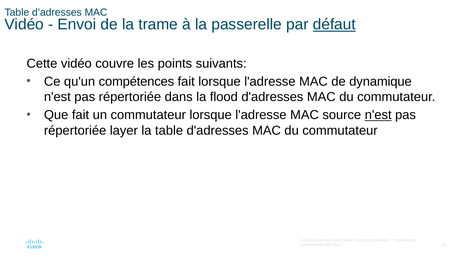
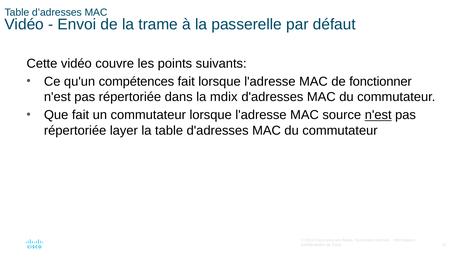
défaut underline: present -> none
dynamique: dynamique -> fonctionner
flood: flood -> mdix
